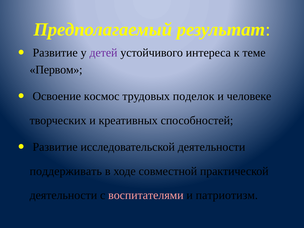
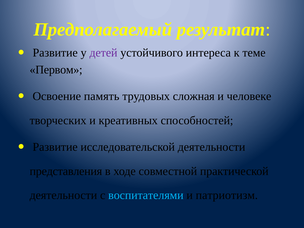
космос: космос -> память
поделок: поделок -> сложная
поддерживать: поддерживать -> представления
воспитателями colour: pink -> light blue
